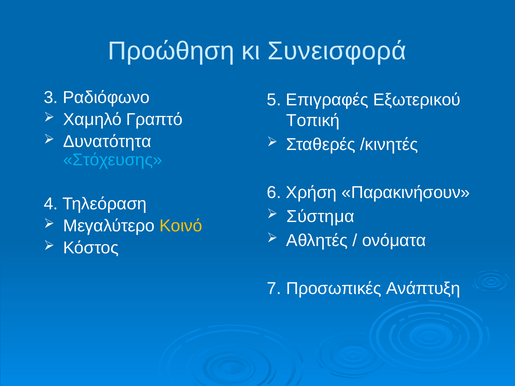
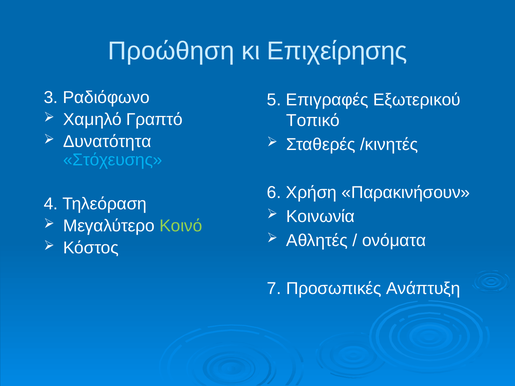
Συνεισφορά: Συνεισφορά -> Επιχείρησης
Τοπική: Τοπική -> Τοπικό
Σύστημα: Σύστημα -> Κοινωνία
Κοινό colour: yellow -> light green
